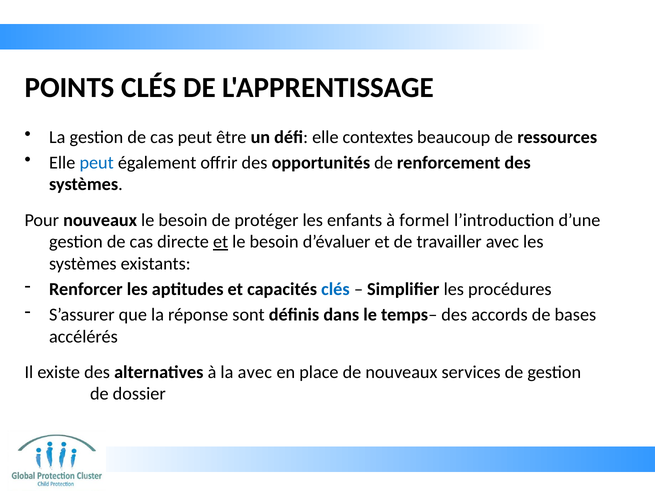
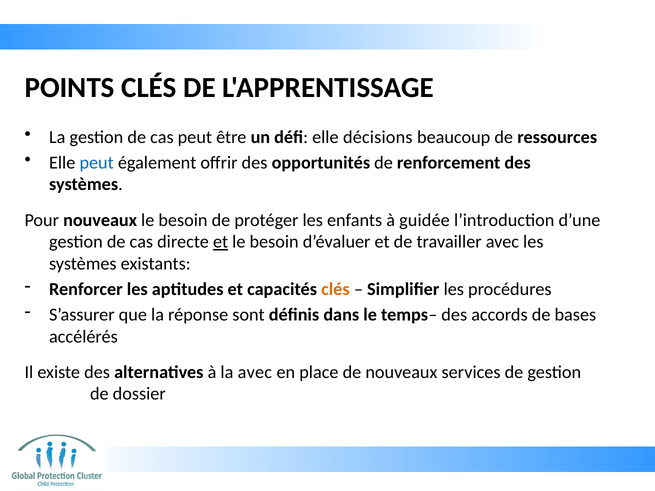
contextes: contextes -> décisions
formel: formel -> guidée
clés at (335, 289) colour: blue -> orange
